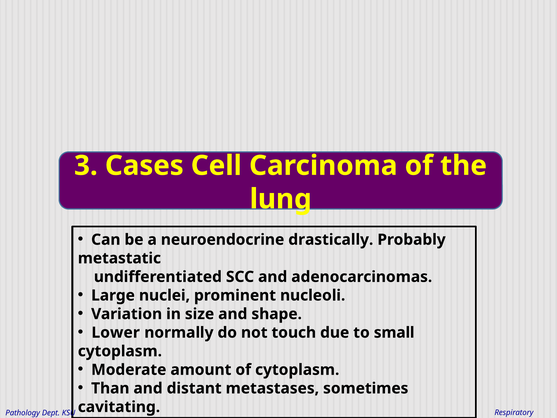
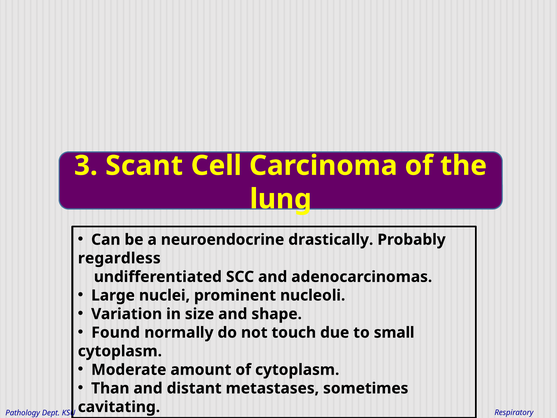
Cases: Cases -> Scant
metastatic: metastatic -> regardless
Lower: Lower -> Found
